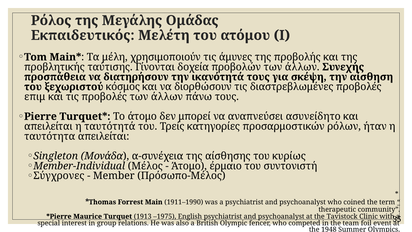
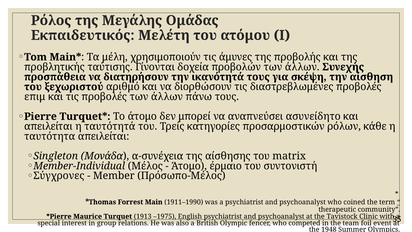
κόσμος: κόσμος -> αριθμό
ήταν: ήταν -> κάθε
κυρίως: κυρίως -> matrix
